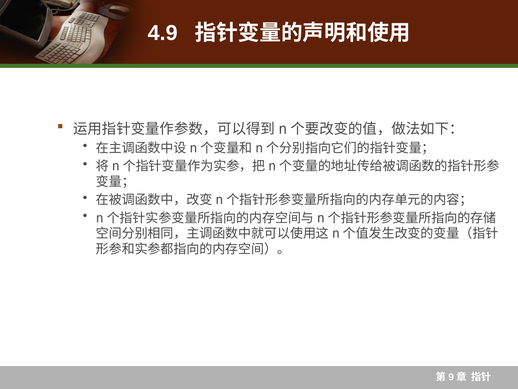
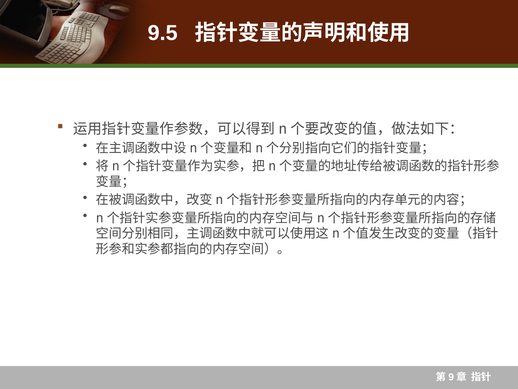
4.9: 4.9 -> 9.5
